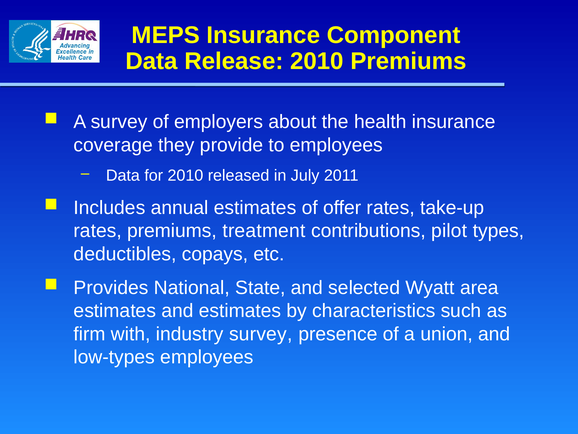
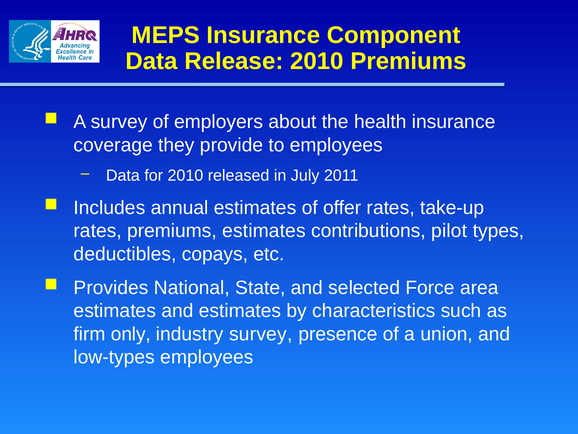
premiums treatment: treatment -> estimates
Wyatt: Wyatt -> Force
with: with -> only
